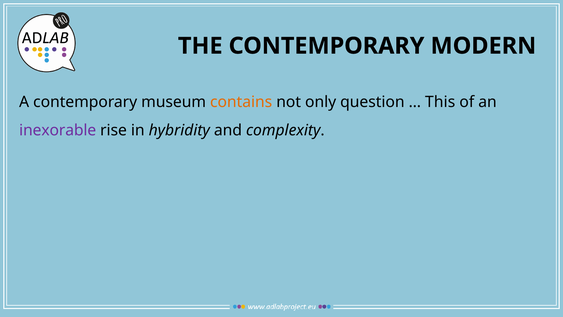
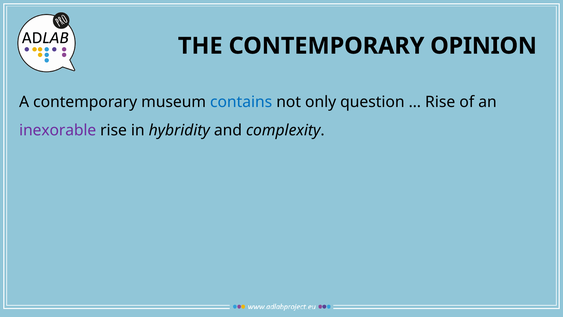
MODERN: MODERN -> OPINION
contains colour: orange -> blue
This at (440, 102): This -> Rise
